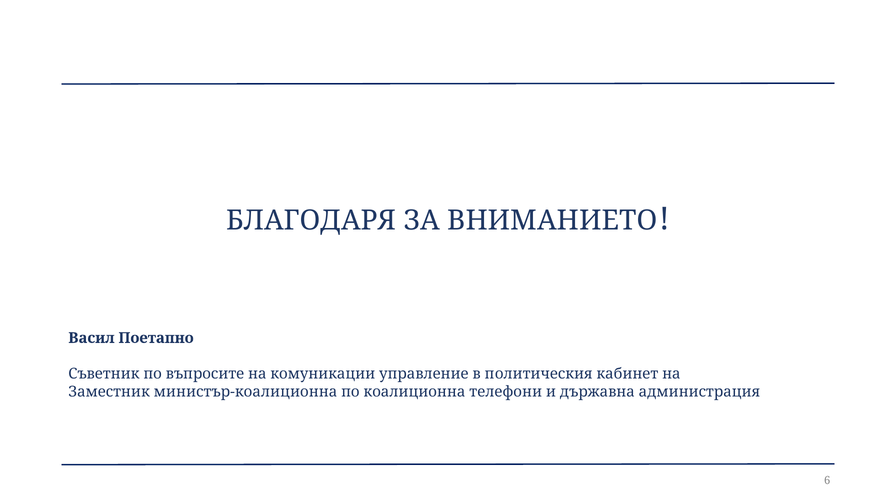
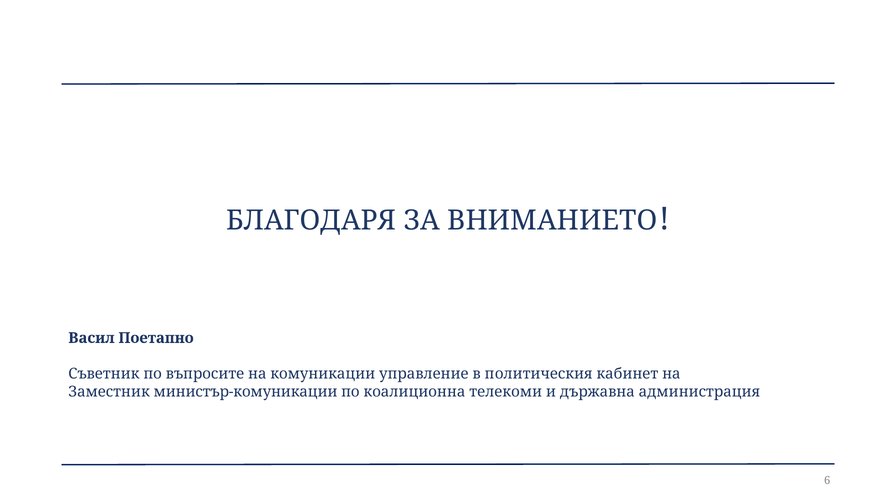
министър-коалиционна: министър-коалиционна -> министър-комуникации
телефони: телефони -> телекоми
